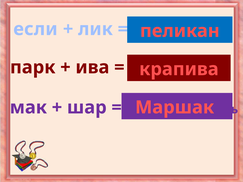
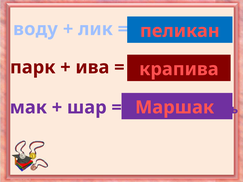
если: если -> воду
